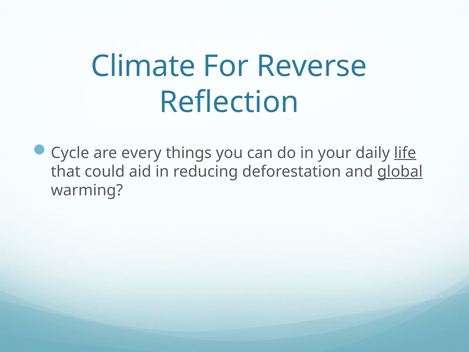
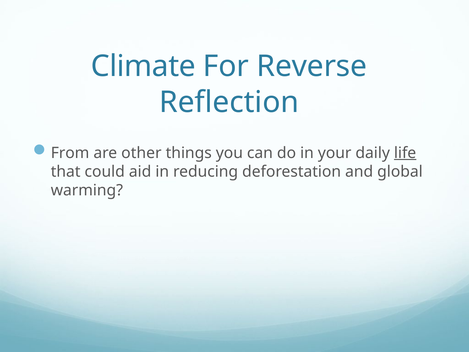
Cycle: Cycle -> From
every: every -> other
global underline: present -> none
